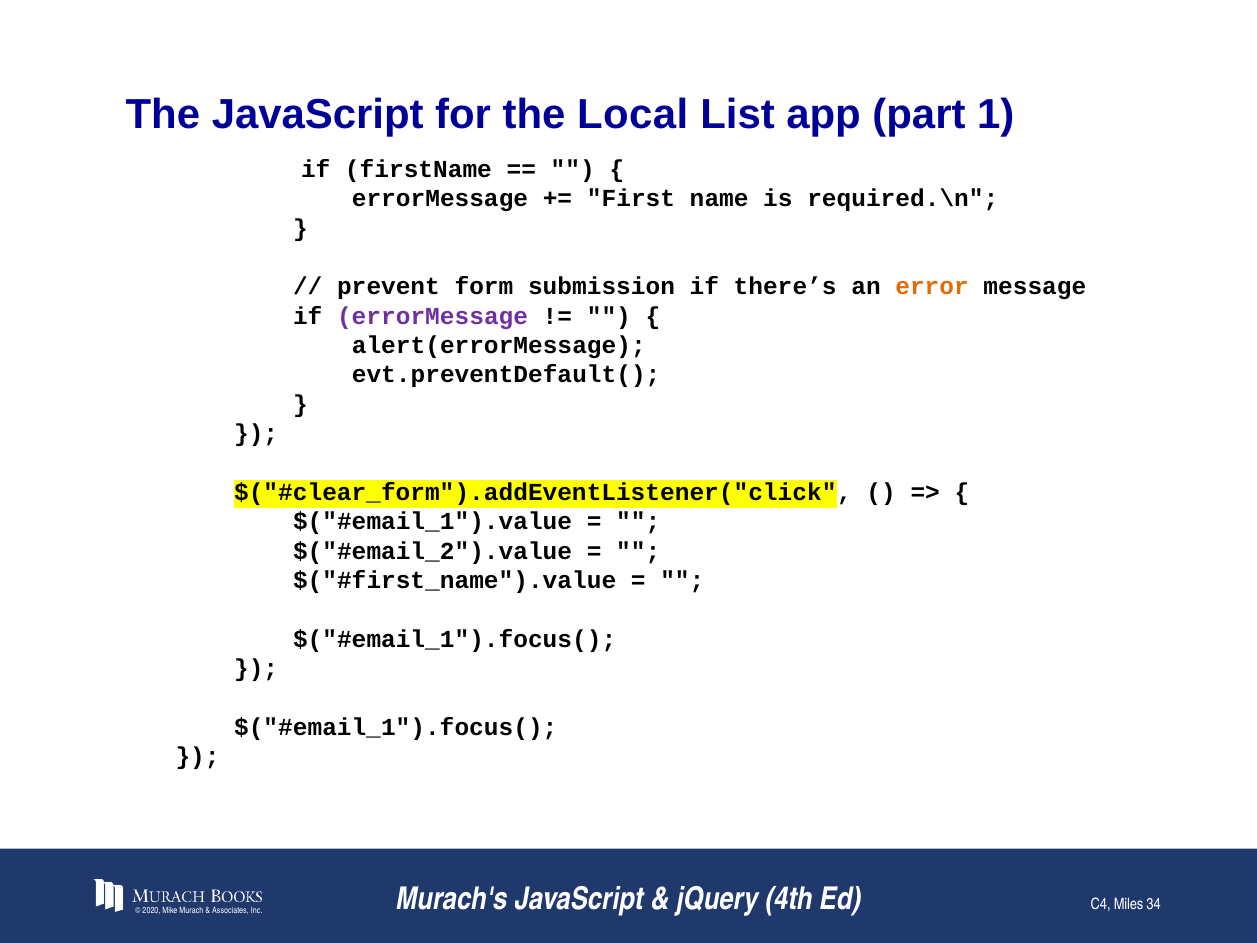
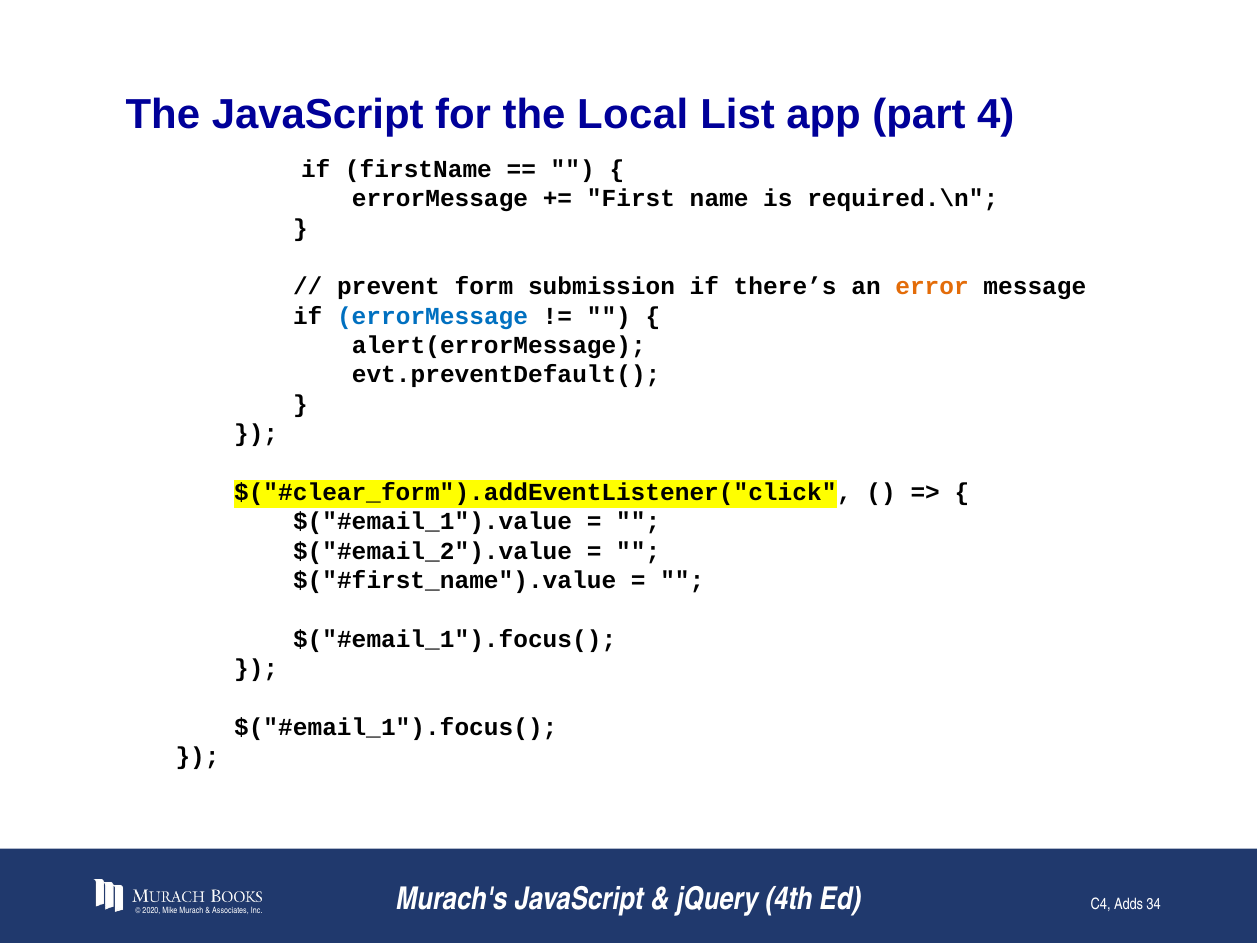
1: 1 -> 4
errorMessage at (433, 316) colour: purple -> blue
Miles: Miles -> Adds
